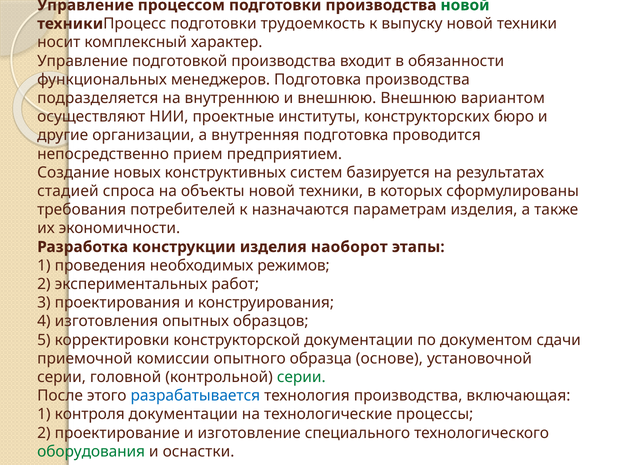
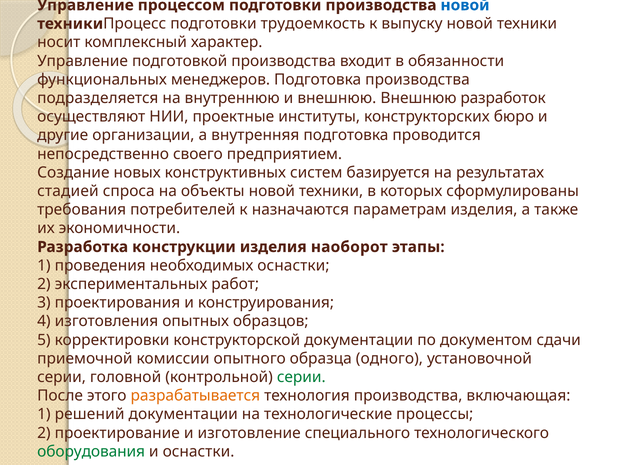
новой at (465, 5) colour: green -> blue
вариантом: вариантом -> разработок
прием: прием -> своего
необходимых режимов: режимов -> оснастки
основе: основе -> одного
разрабатывается colour: blue -> orange
контроля: контроля -> решений
